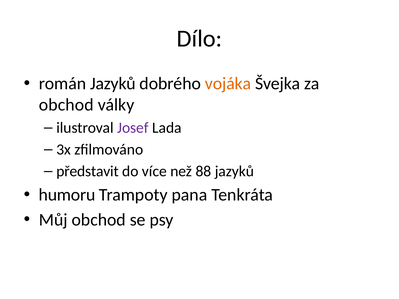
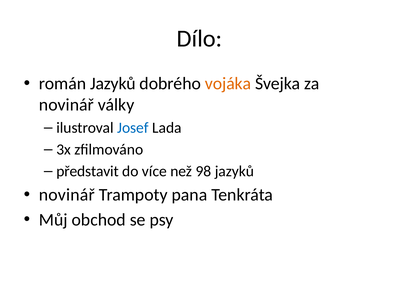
obchod at (66, 105): obchod -> novinář
Josef colour: purple -> blue
88: 88 -> 98
humoru at (67, 195): humoru -> novinář
